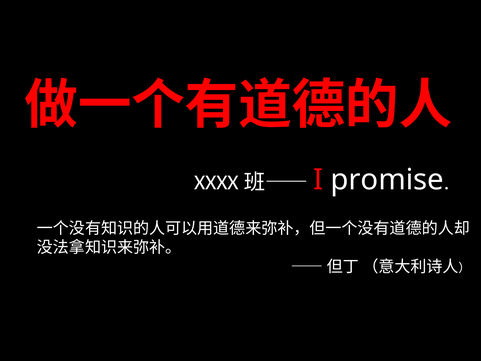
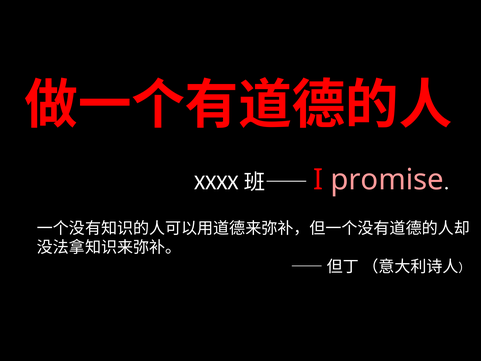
promise colour: white -> pink
